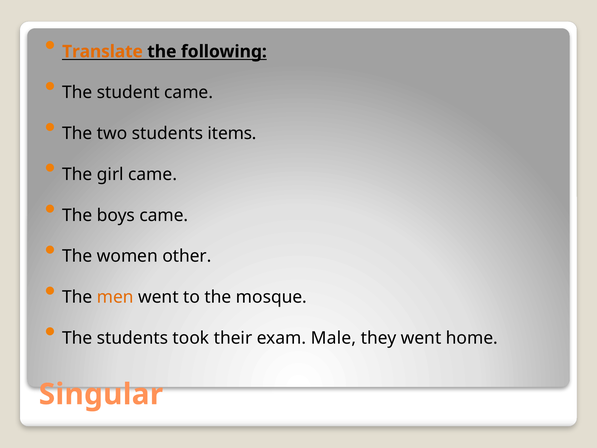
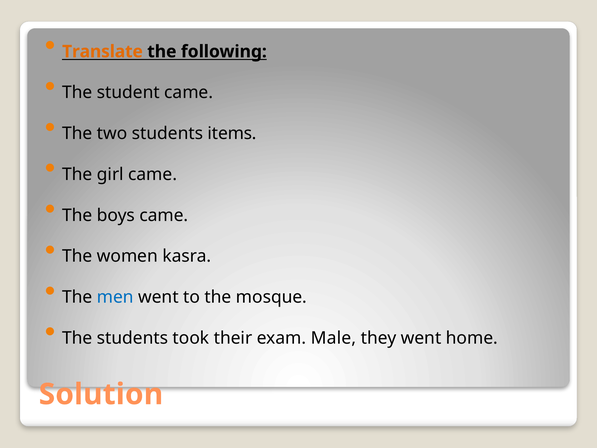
other: other -> kasra
men colour: orange -> blue
Singular: Singular -> Solution
